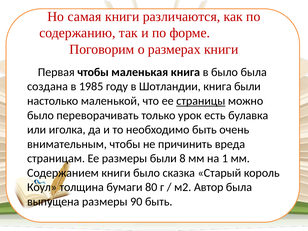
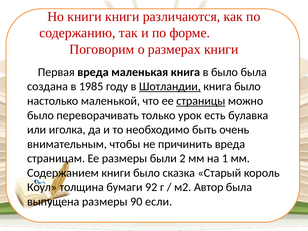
Но самая: самая -> книги
Первая чтобы: чтобы -> вреда
Шотландии underline: none -> present
книга были: были -> было
8: 8 -> 2
80: 80 -> 92
90 быть: быть -> если
